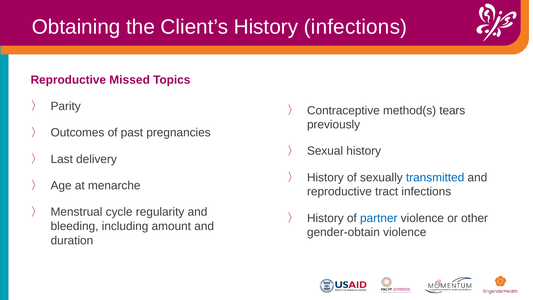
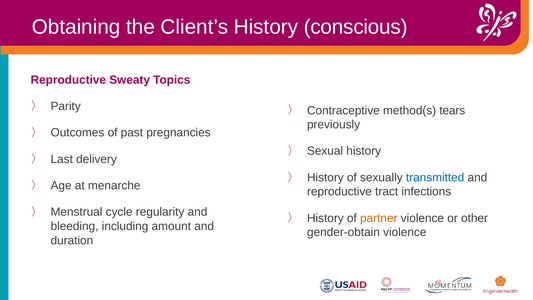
History infections: infections -> conscious
Missed: Missed -> Sweaty
partner colour: blue -> orange
